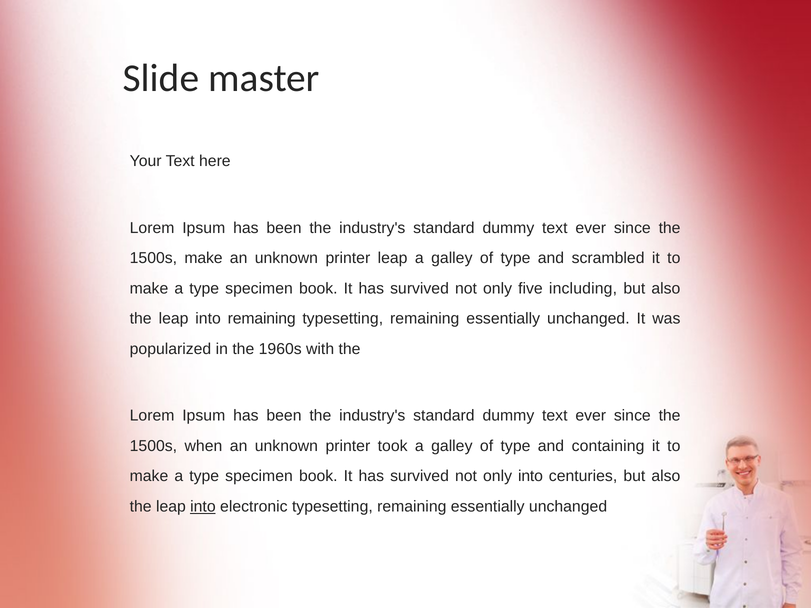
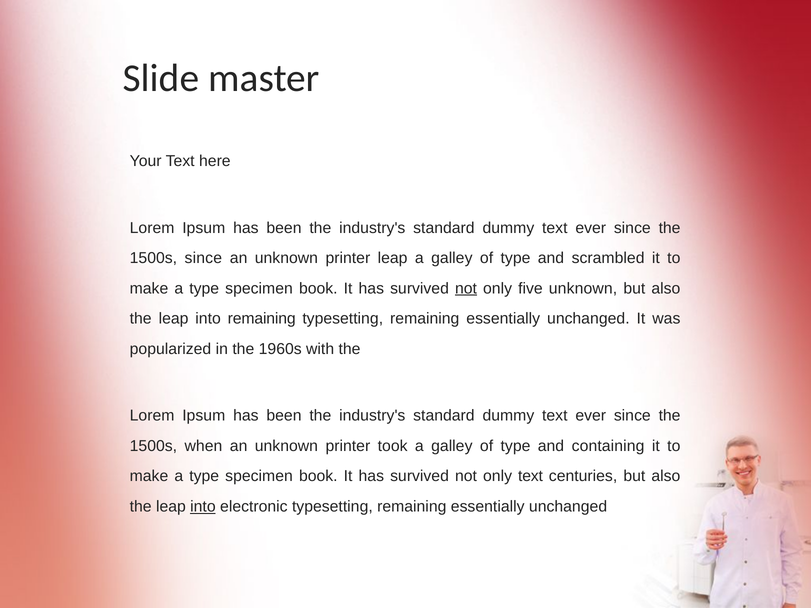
1500s make: make -> since
not at (466, 289) underline: none -> present
five including: including -> unknown
only into: into -> text
